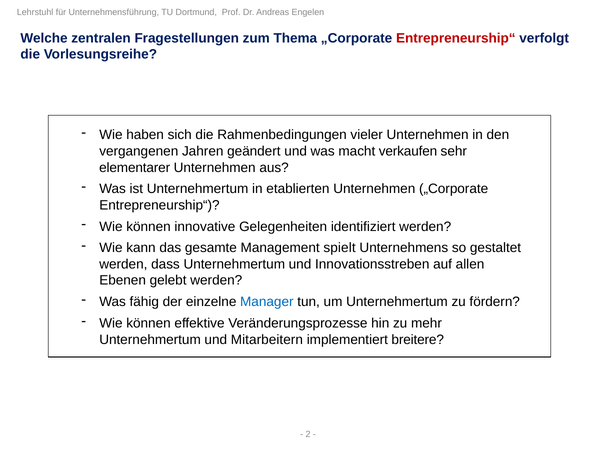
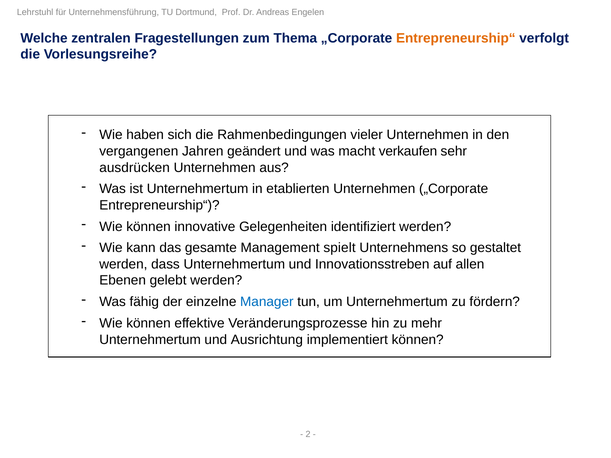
Entrepreneurship“ at (456, 38) colour: red -> orange
elementarer: elementarer -> ausdrücken
Mitarbeitern: Mitarbeitern -> Ausrichtung
implementiert breitere: breitere -> können
